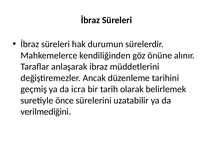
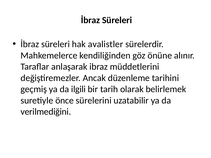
durumun: durumun -> avalistler
icra: icra -> ilgili
